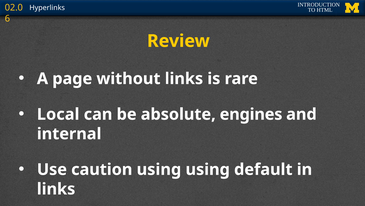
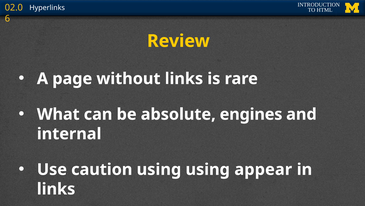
Local: Local -> What
default: default -> appear
